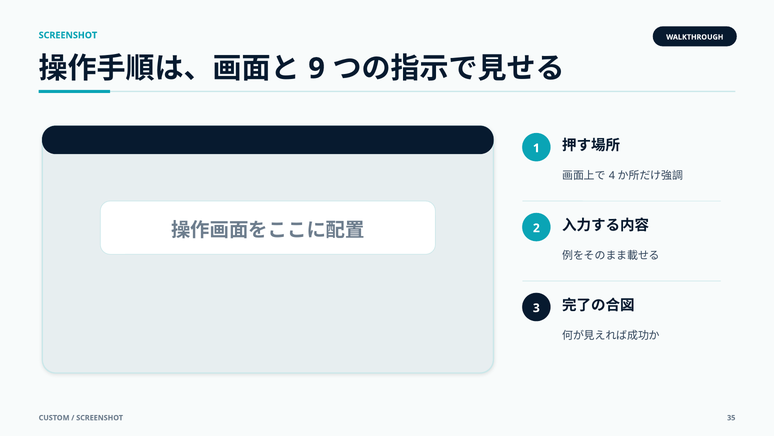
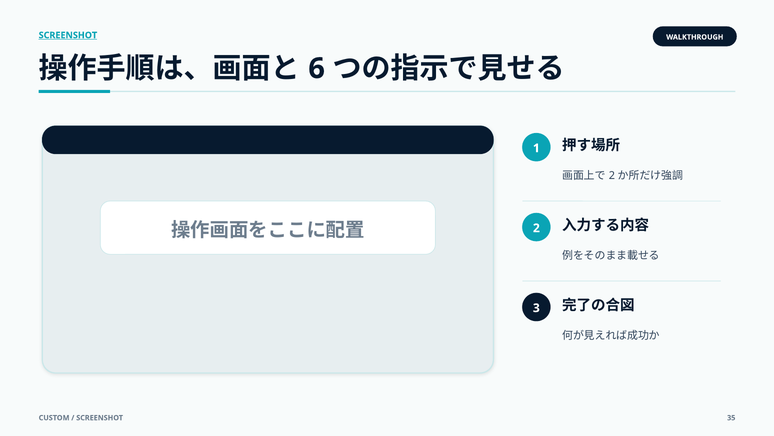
SCREENSHOT at (68, 35) underline: none -> present
9: 9 -> 6
4 at (612, 176): 4 -> 2
